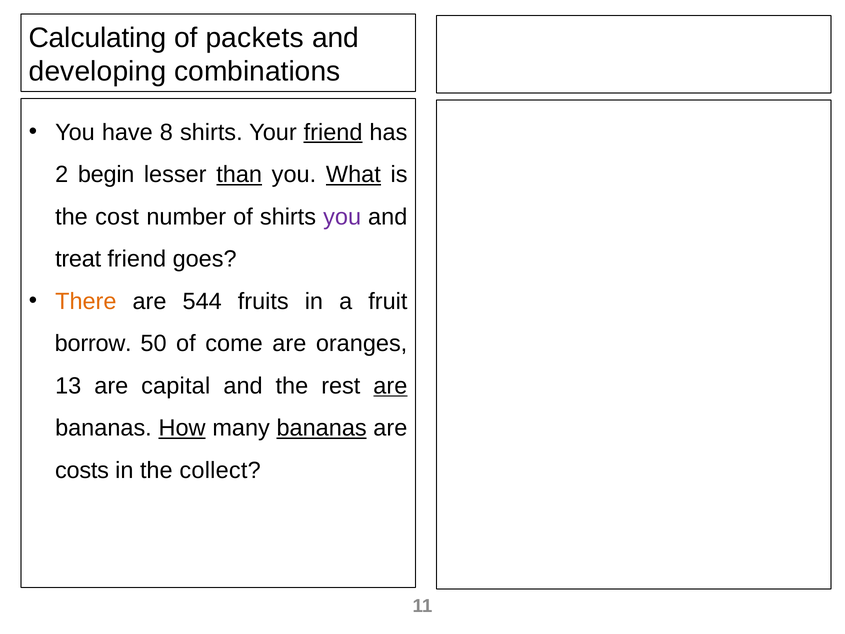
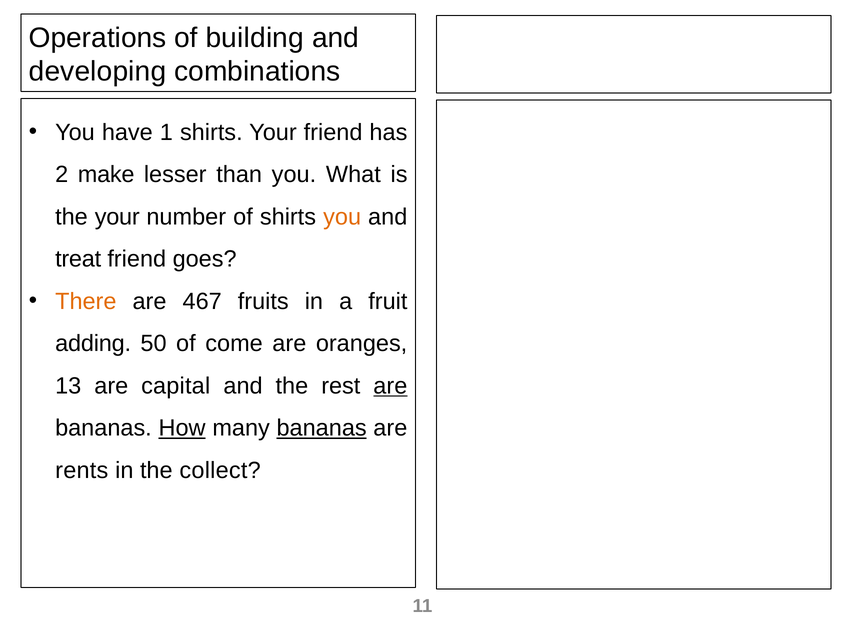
Calculating: Calculating -> Operations
packets: packets -> building
8: 8 -> 1
friend at (333, 132) underline: present -> none
begin: begin -> make
than underline: present -> none
What underline: present -> none
the cost: cost -> your
you at (342, 217) colour: purple -> orange
544: 544 -> 467
borrow: borrow -> adding
costs: costs -> rents
